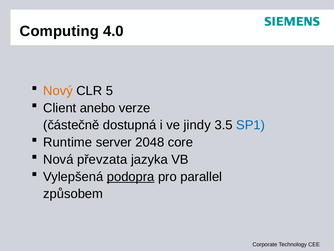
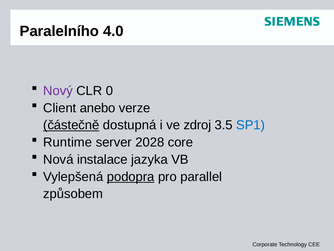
Computing: Computing -> Paralelního
Nový colour: orange -> purple
5: 5 -> 0
částečně underline: none -> present
jindy: jindy -> zdroj
2048: 2048 -> 2028
převzata: převzata -> instalace
